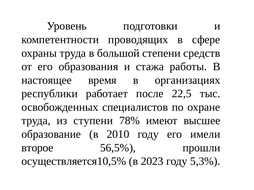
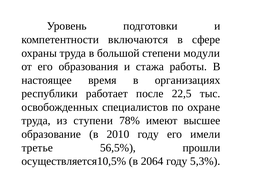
проводящих: проводящих -> включаются
средств: средств -> модули
второе: второе -> третье
2023: 2023 -> 2064
